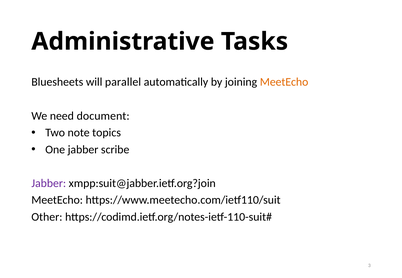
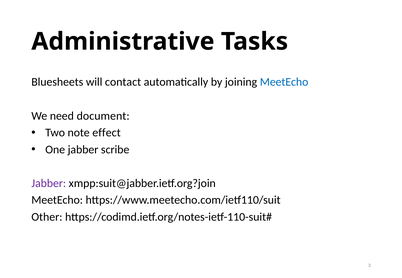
parallel: parallel -> contact
MeetEcho at (284, 82) colour: orange -> blue
topics: topics -> effect
